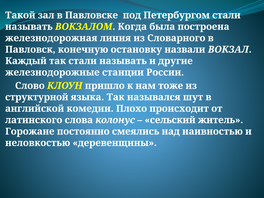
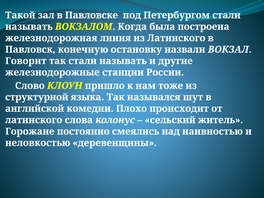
из Словарного: Словарного -> Латинского
Каждый: Каждый -> Говорит
